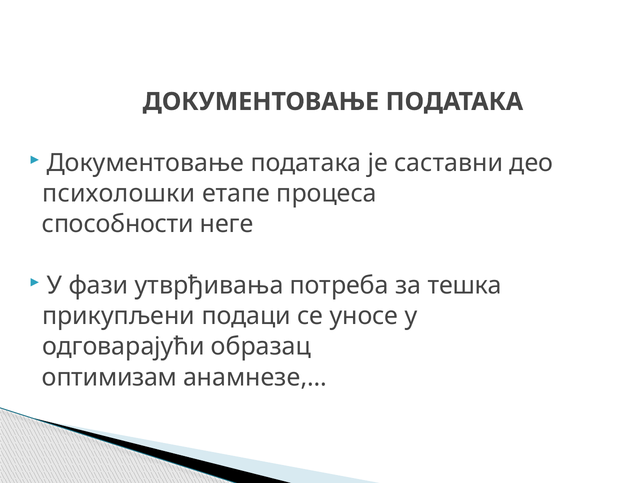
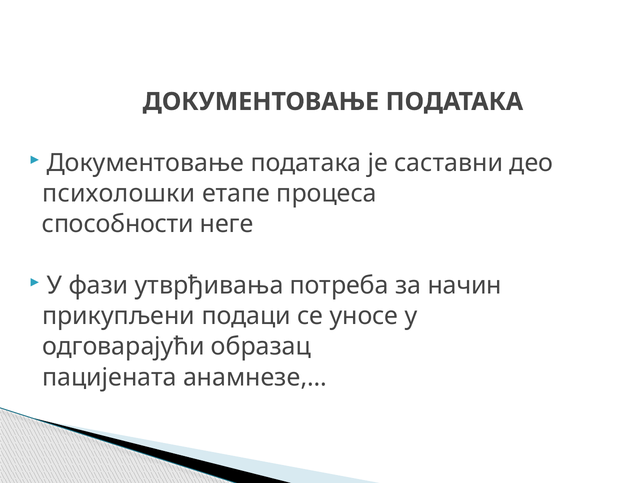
тешка: тешка -> начин
оптимизам: оптимизам -> пацијената
